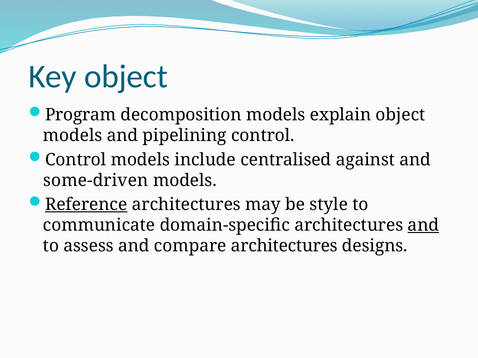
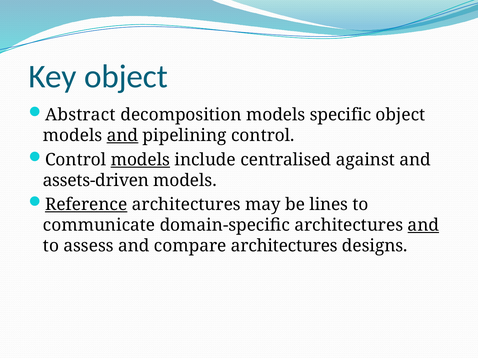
Program: Program -> Abstract
explain: explain -> specific
and at (122, 136) underline: none -> present
models at (140, 160) underline: none -> present
some-driven: some-driven -> assets-driven
style: style -> lines
